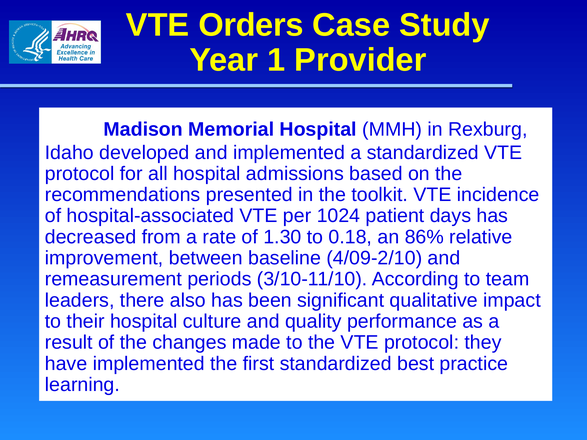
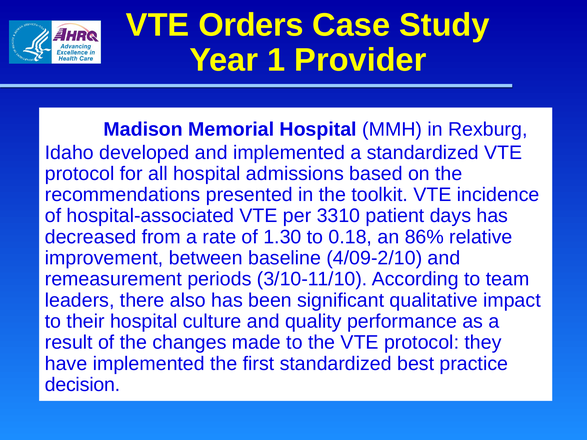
1024: 1024 -> 3310
learning: learning -> decision
